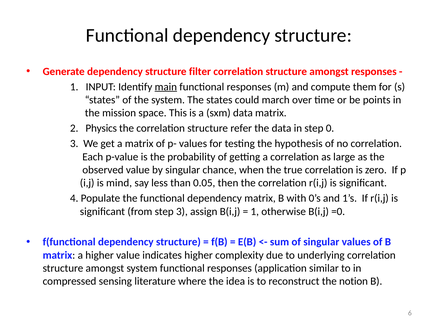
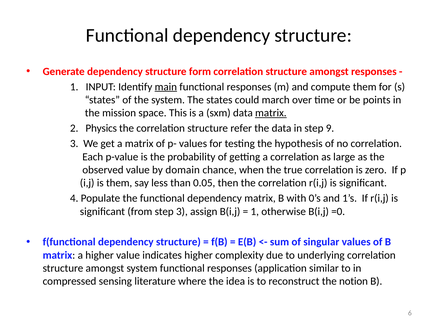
filter: filter -> form
matrix at (271, 113) underline: none -> present
0: 0 -> 9
by singular: singular -> domain
is mind: mind -> them
